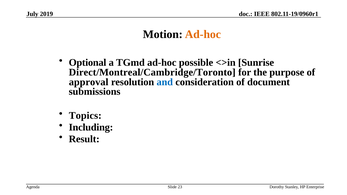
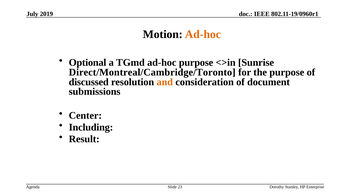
ad-hoc possible: possible -> purpose
approval: approval -> discussed
and colour: blue -> orange
Topics: Topics -> Center
